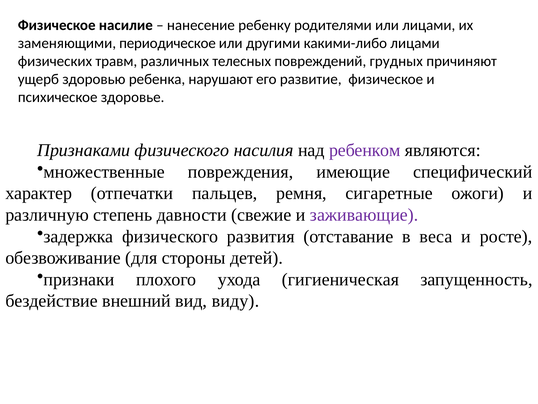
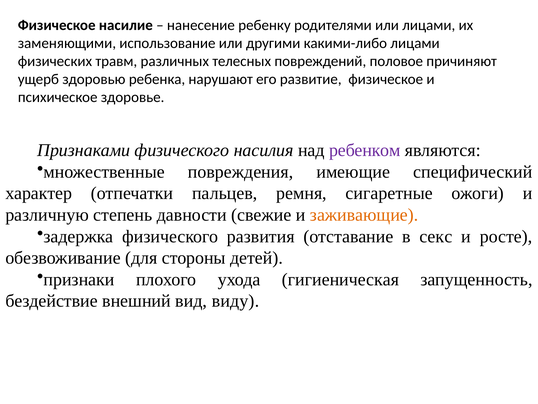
периодическое: периодическое -> использование
грудных: грудных -> половое
заживающие colour: purple -> orange
веса: веса -> секс
